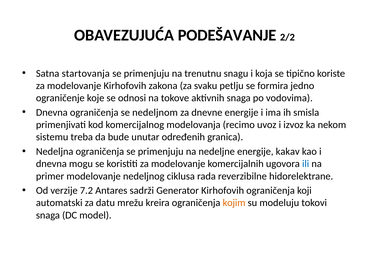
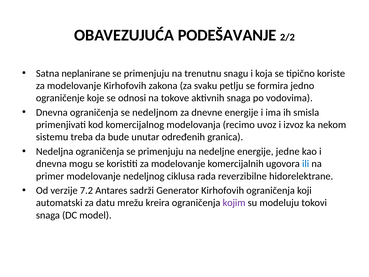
startovanja: startovanja -> neplanirane
kakav: kakav -> jedne
kojim colour: orange -> purple
